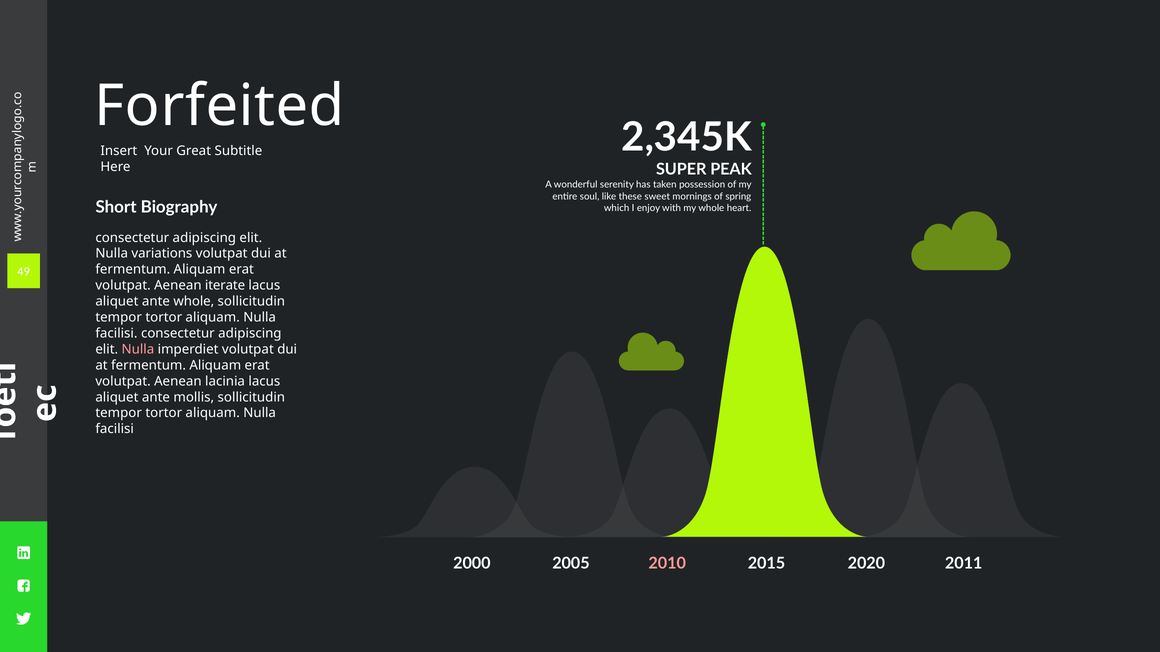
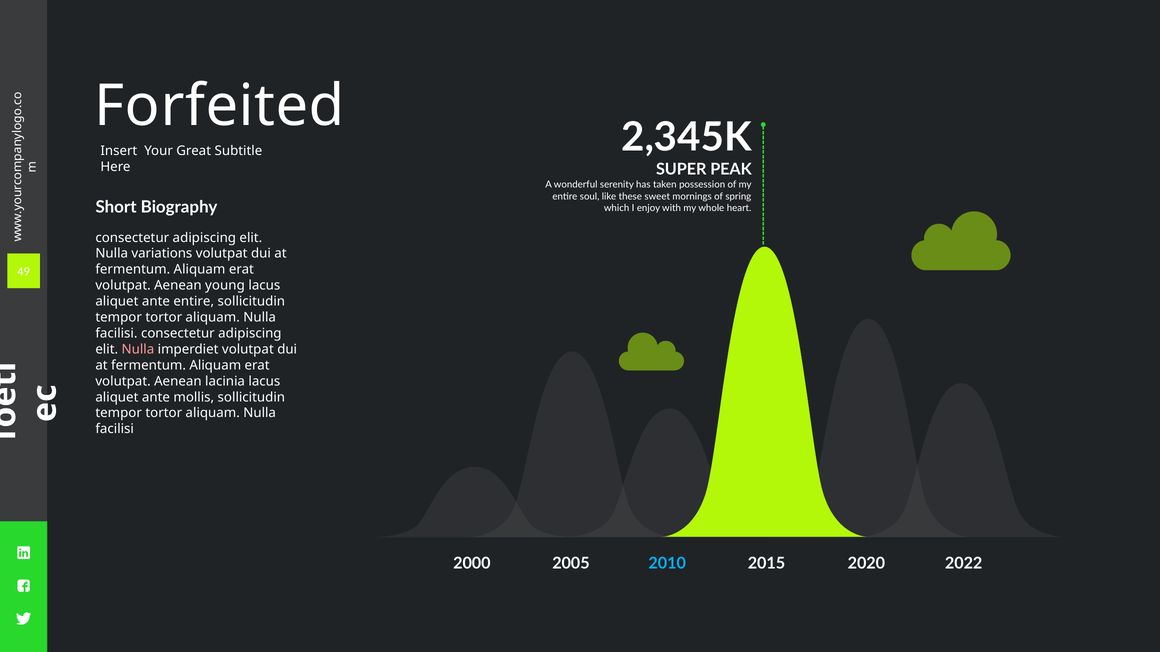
iterate: iterate -> young
ante whole: whole -> entire
2010 colour: pink -> light blue
2011: 2011 -> 2022
